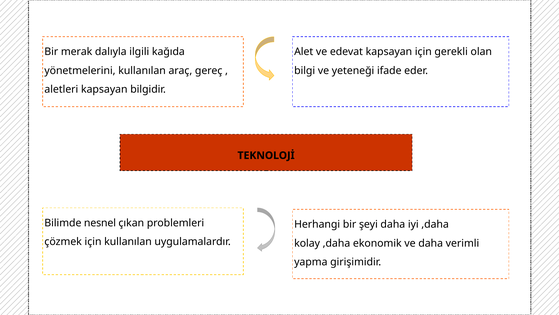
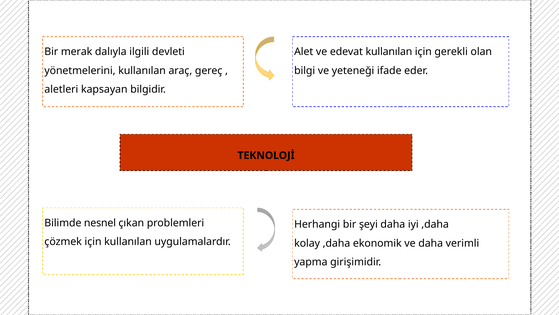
kağıda: kağıda -> devleti
edevat kapsayan: kapsayan -> kullanılan
